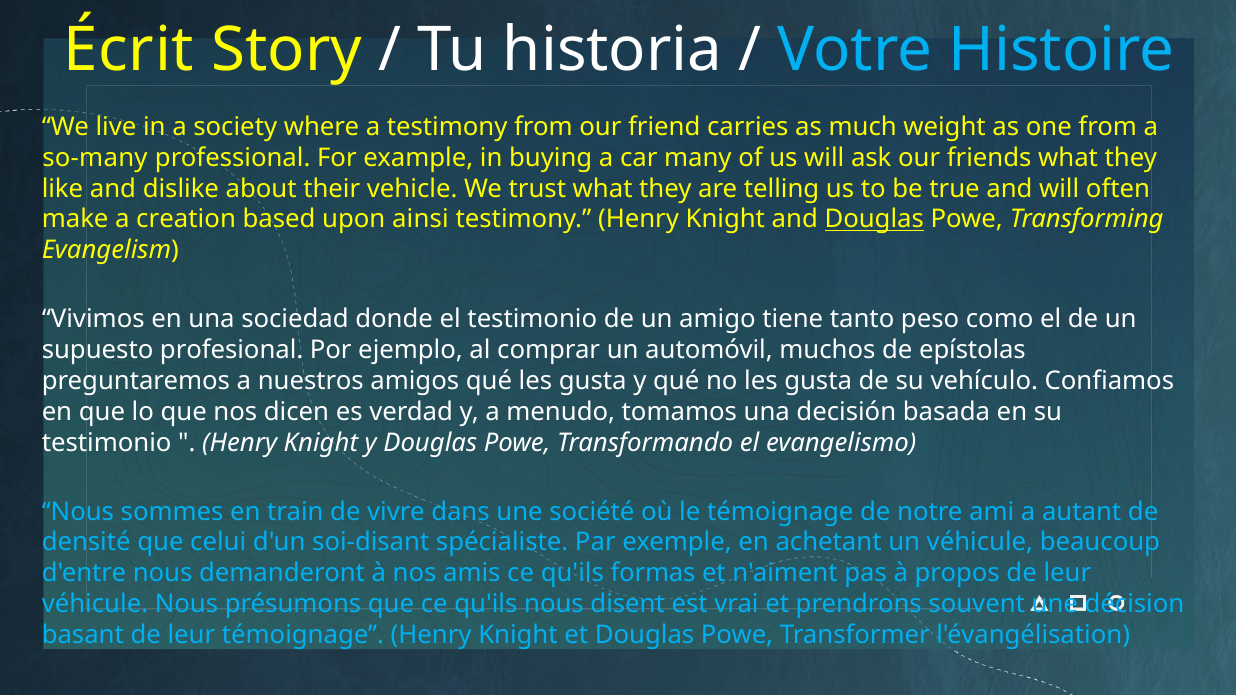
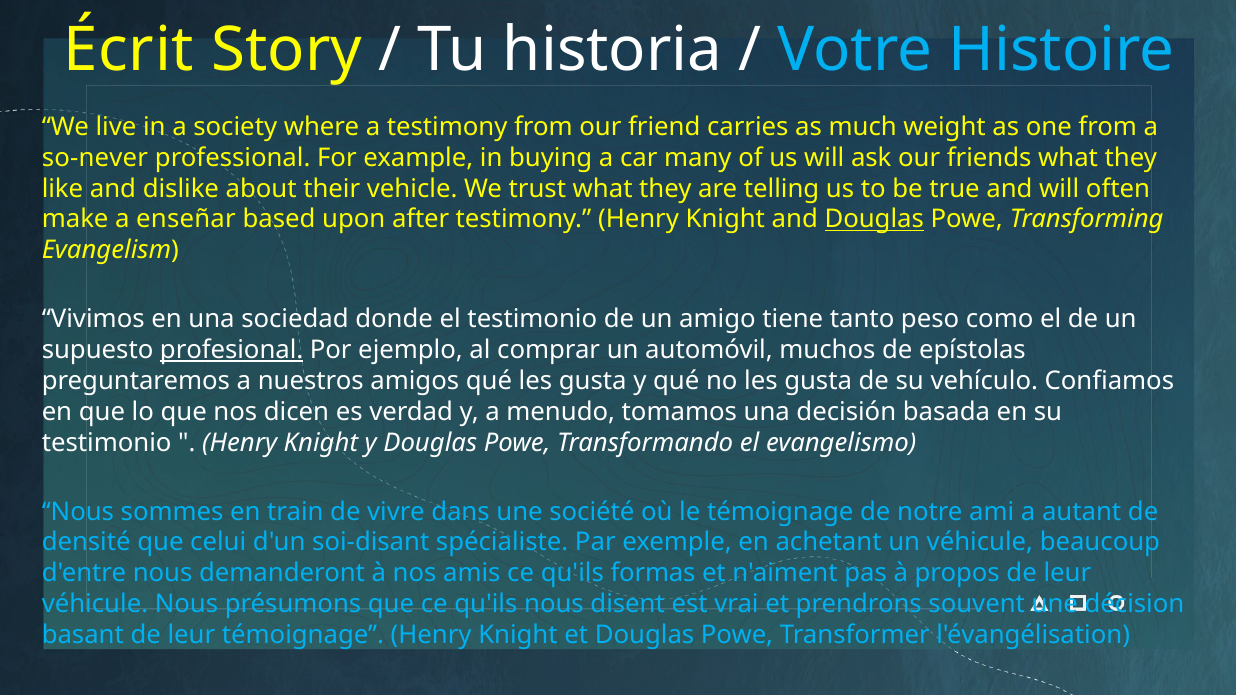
so-many: so-many -> so-never
creation: creation -> enseñar
ainsi: ainsi -> after
profesional underline: none -> present
